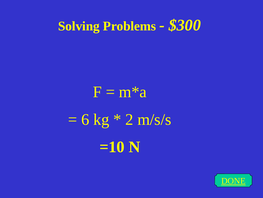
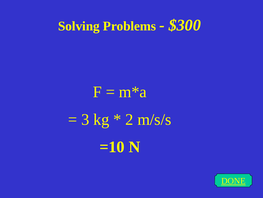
6: 6 -> 3
